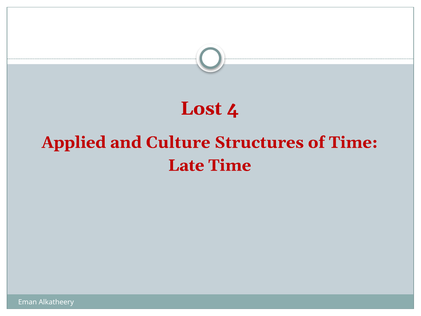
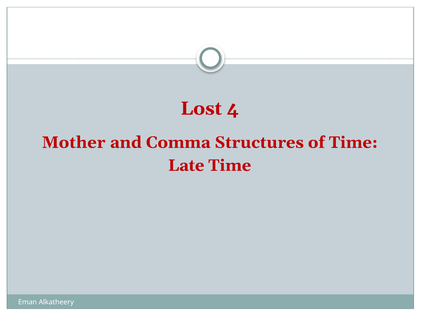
Applied: Applied -> Mother
Culture: Culture -> Comma
